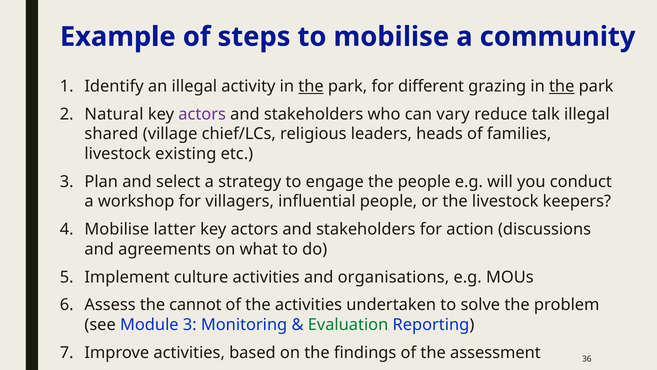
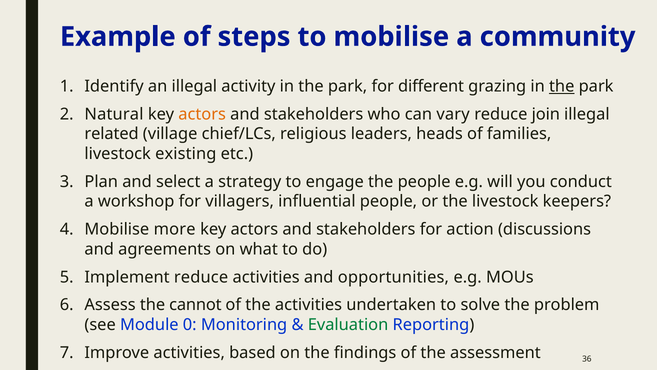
the at (311, 86) underline: present -> none
actors at (202, 114) colour: purple -> orange
talk: talk -> join
shared: shared -> related
latter: latter -> more
Implement culture: culture -> reduce
organisations: organisations -> opportunities
Module 3: 3 -> 0
